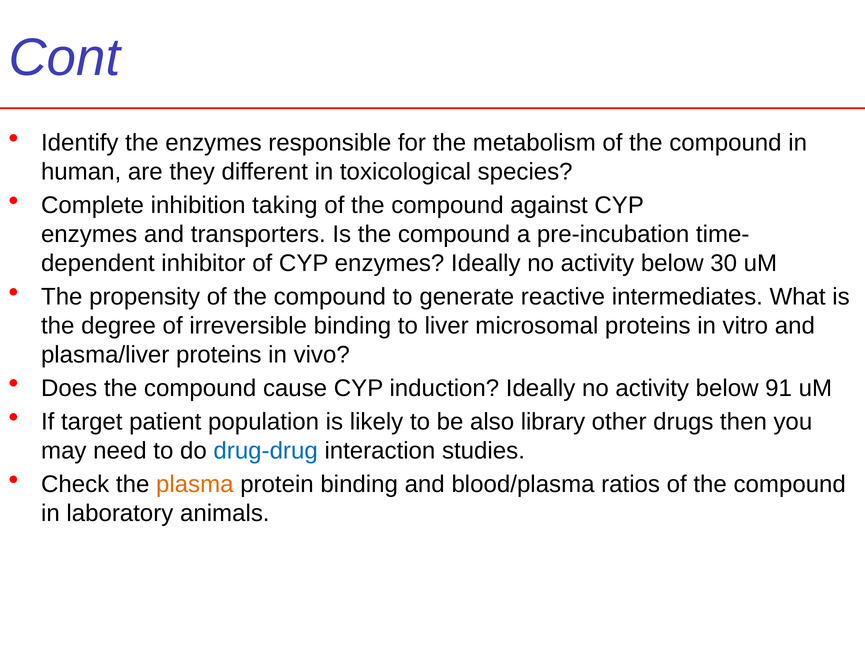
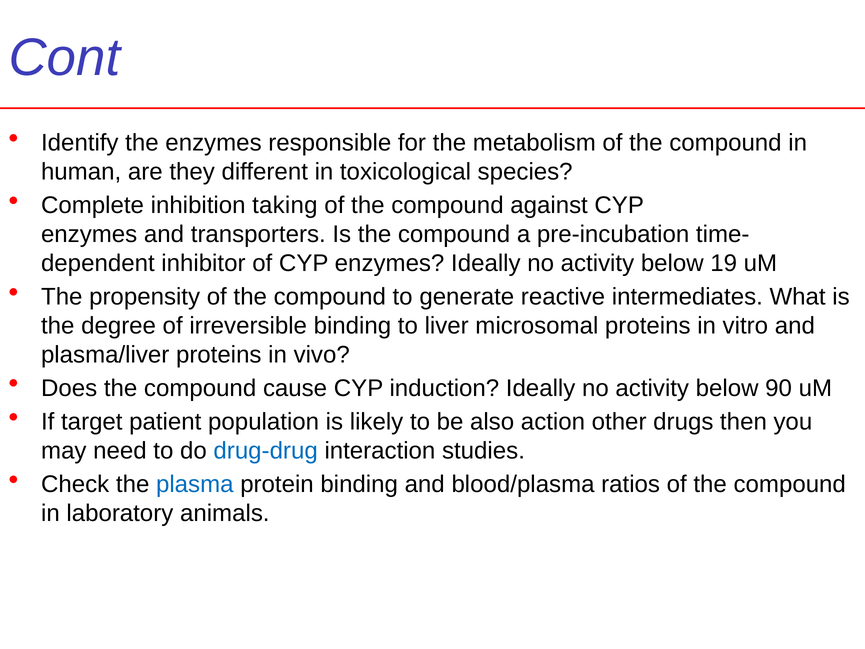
30: 30 -> 19
91: 91 -> 90
library: library -> action
plasma colour: orange -> blue
